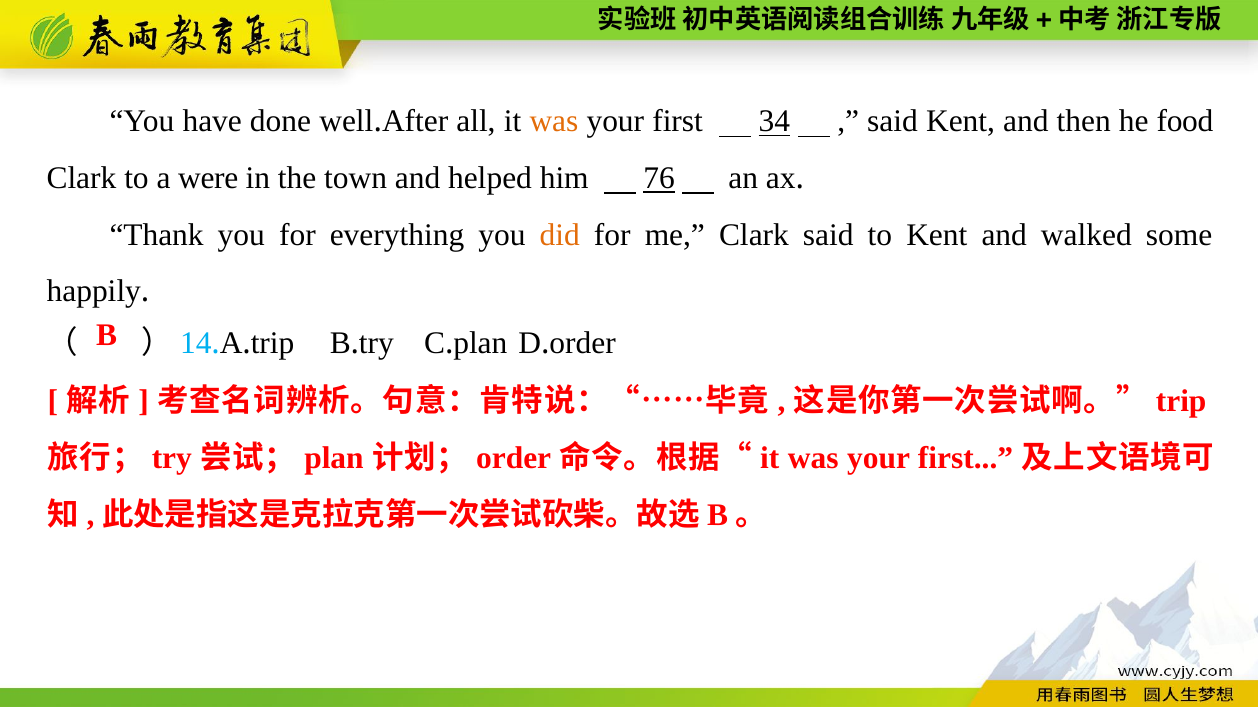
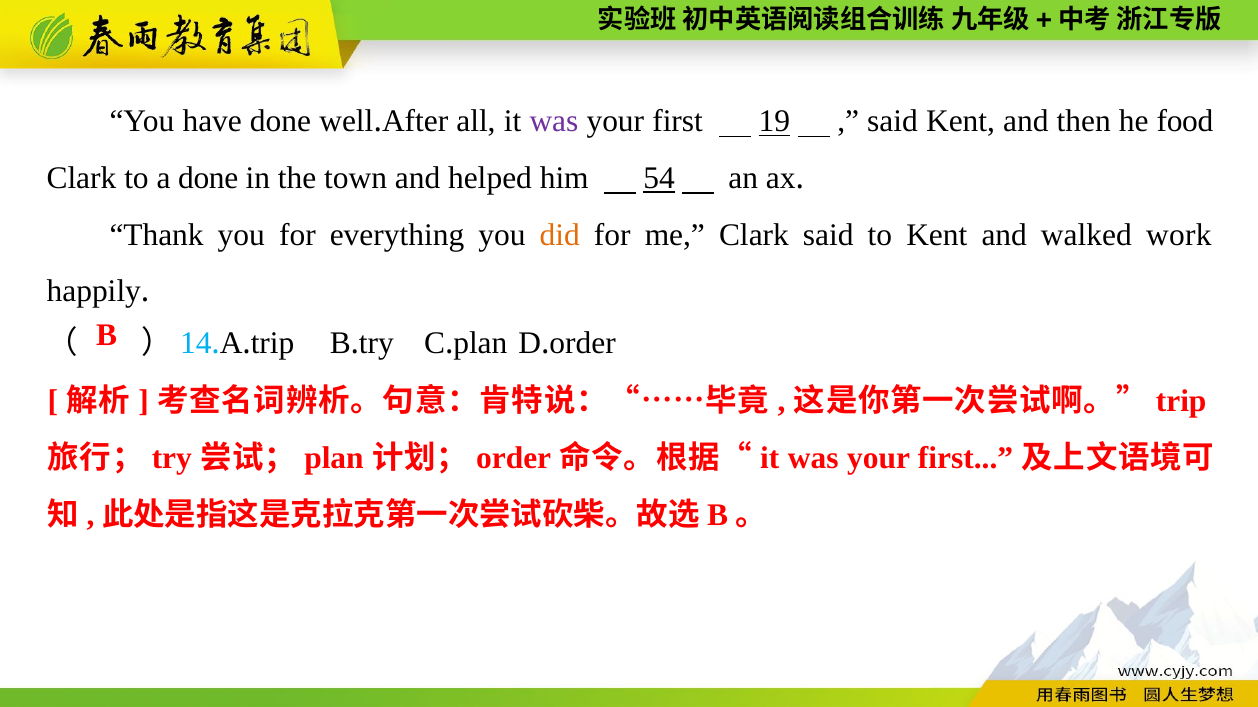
was at (554, 122) colour: orange -> purple
34: 34 -> 19
a were: were -> done
76: 76 -> 54
some: some -> work
